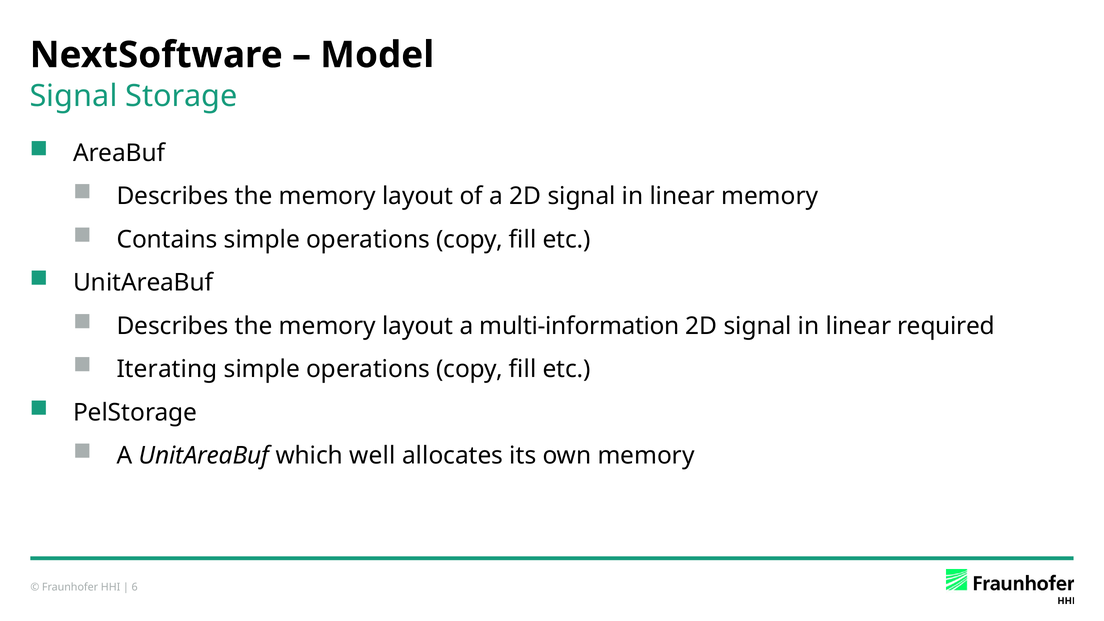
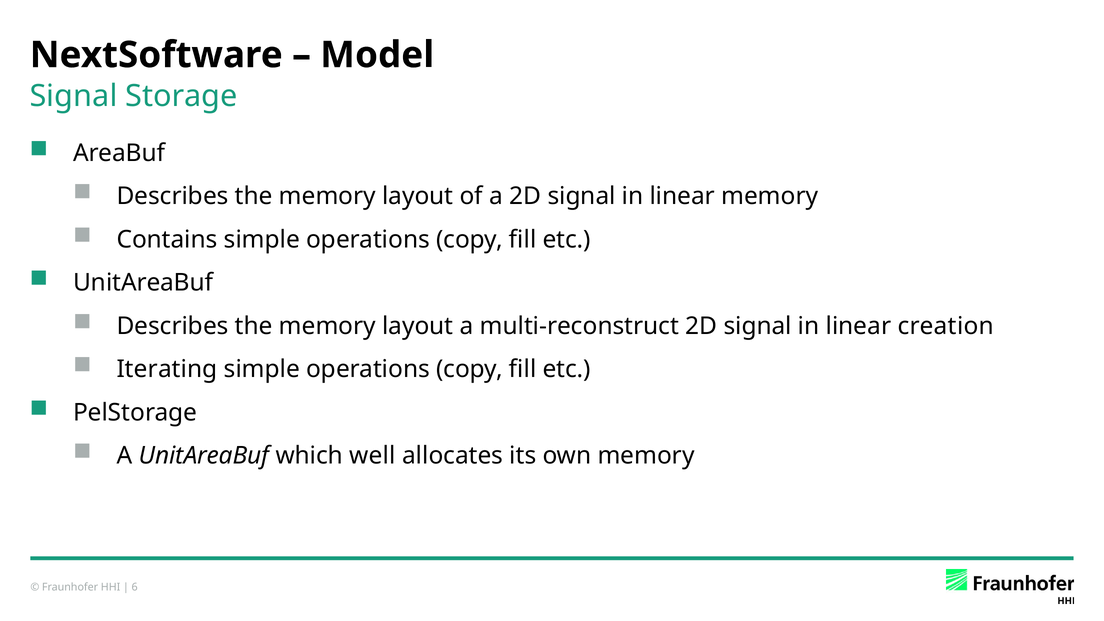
multi-information: multi-information -> multi-reconstruct
required: required -> creation
